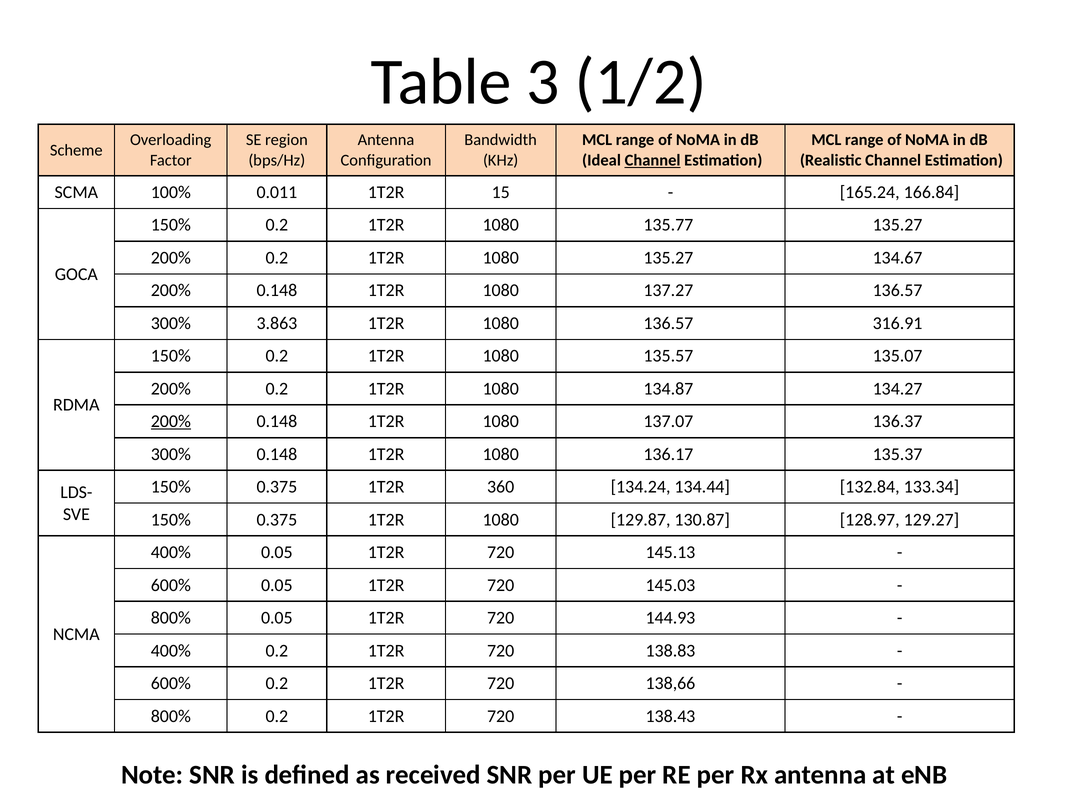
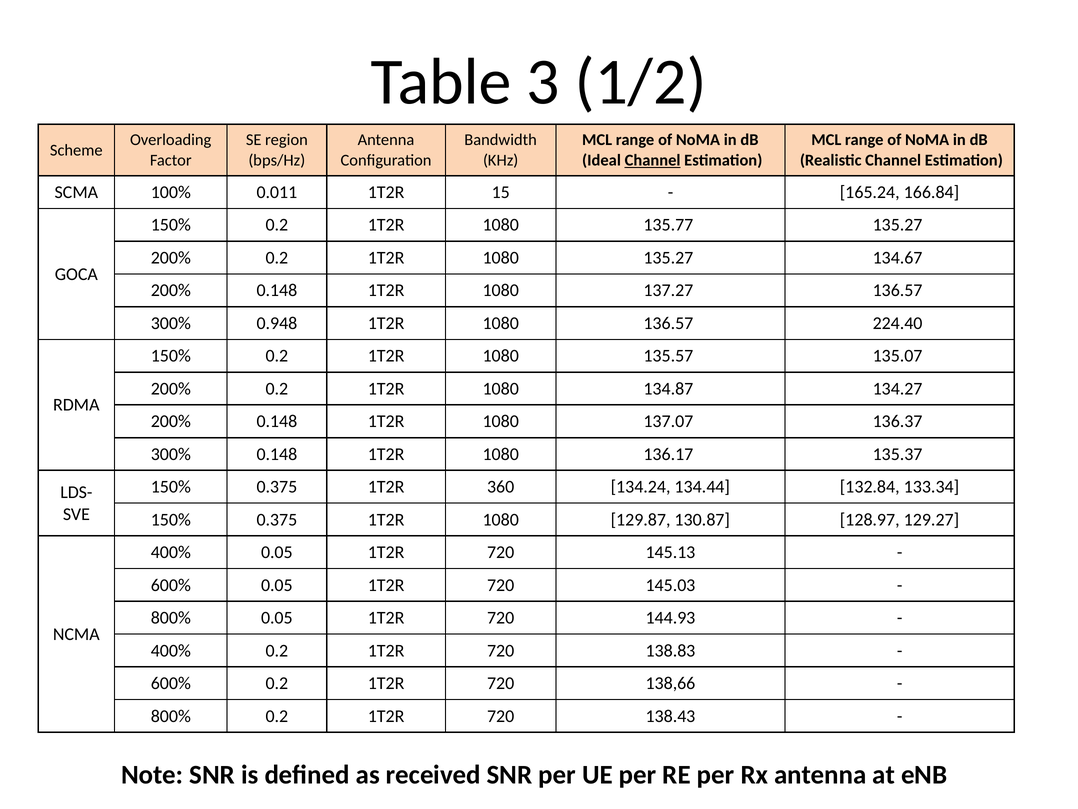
3.863: 3.863 -> 0.948
316.91: 316.91 -> 224.40
200% at (171, 421) underline: present -> none
